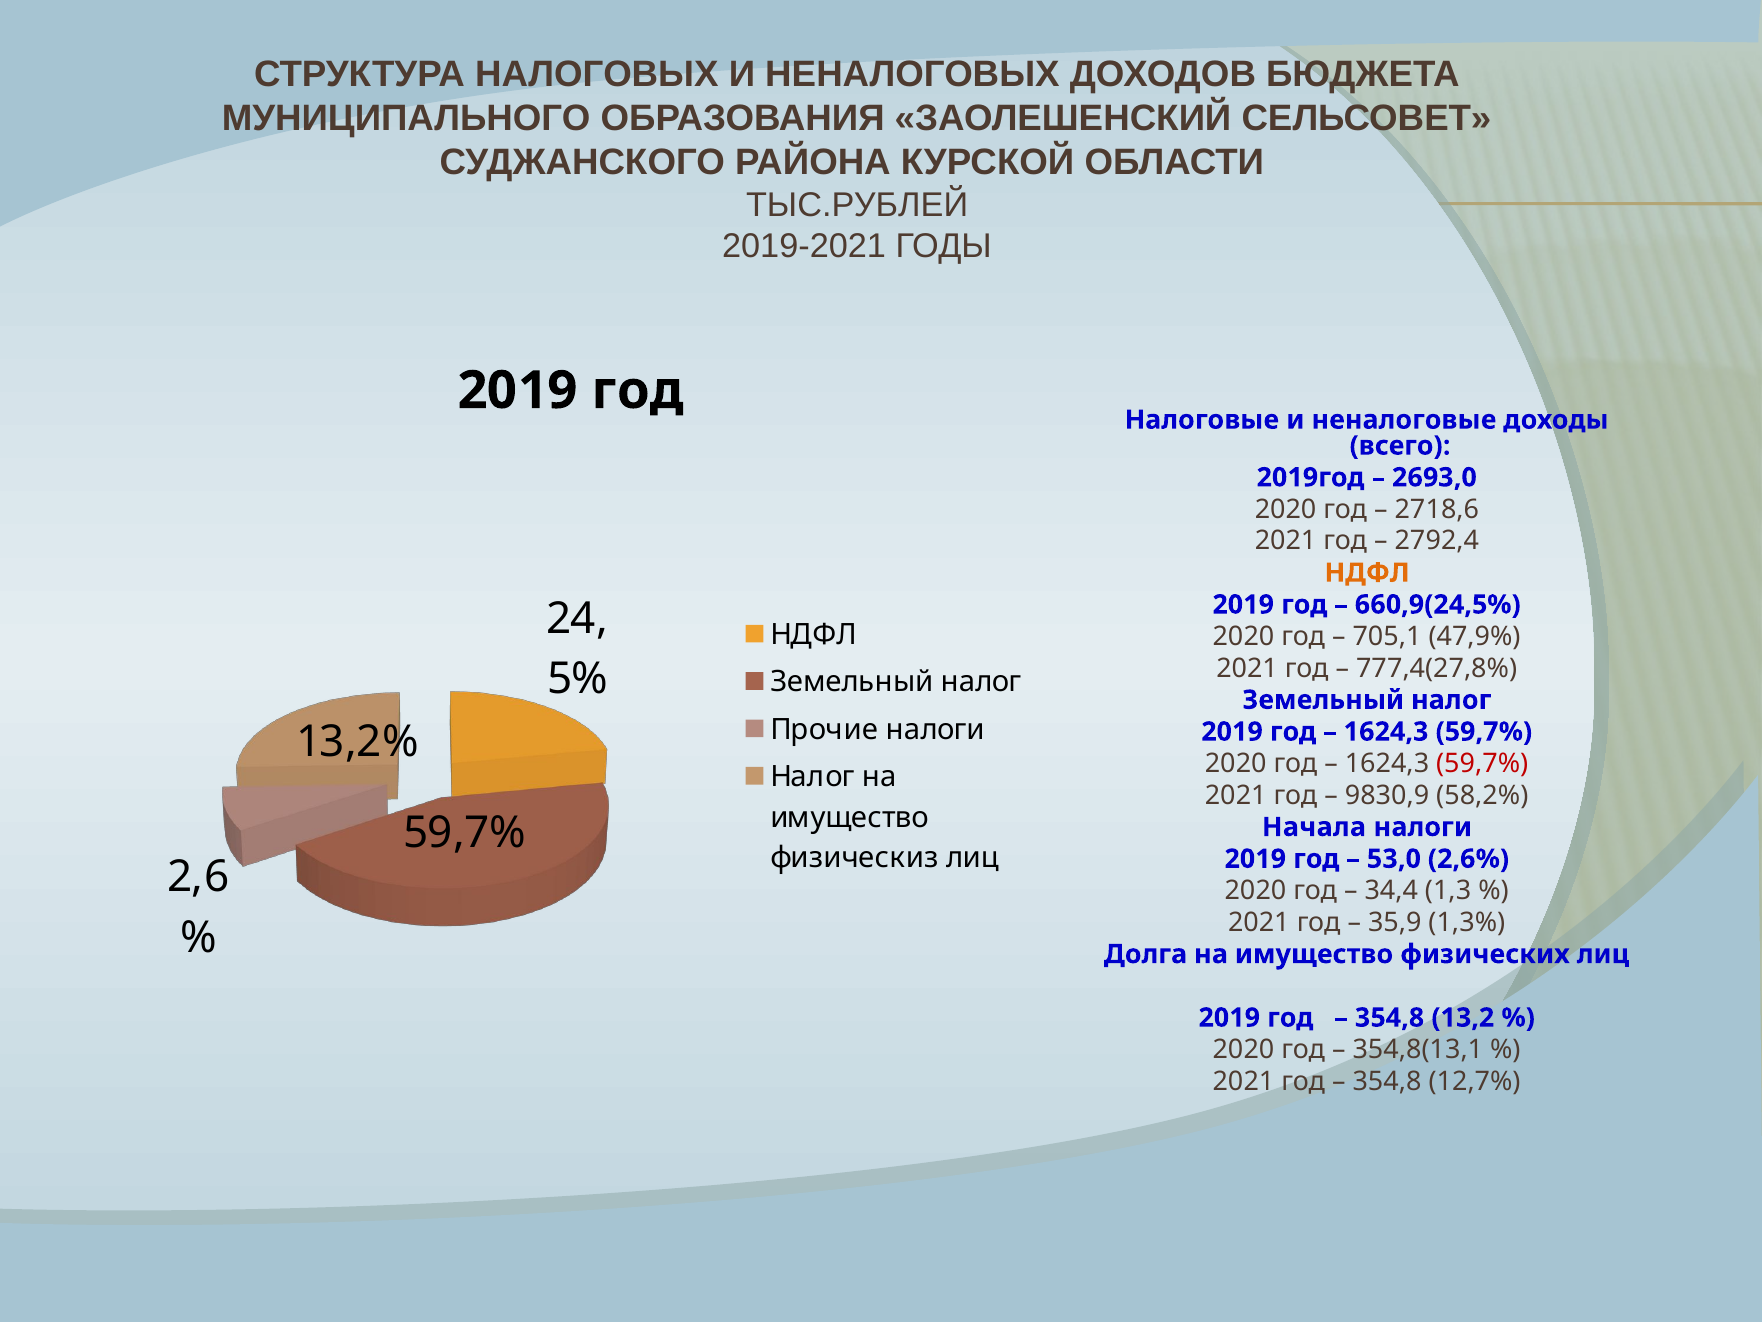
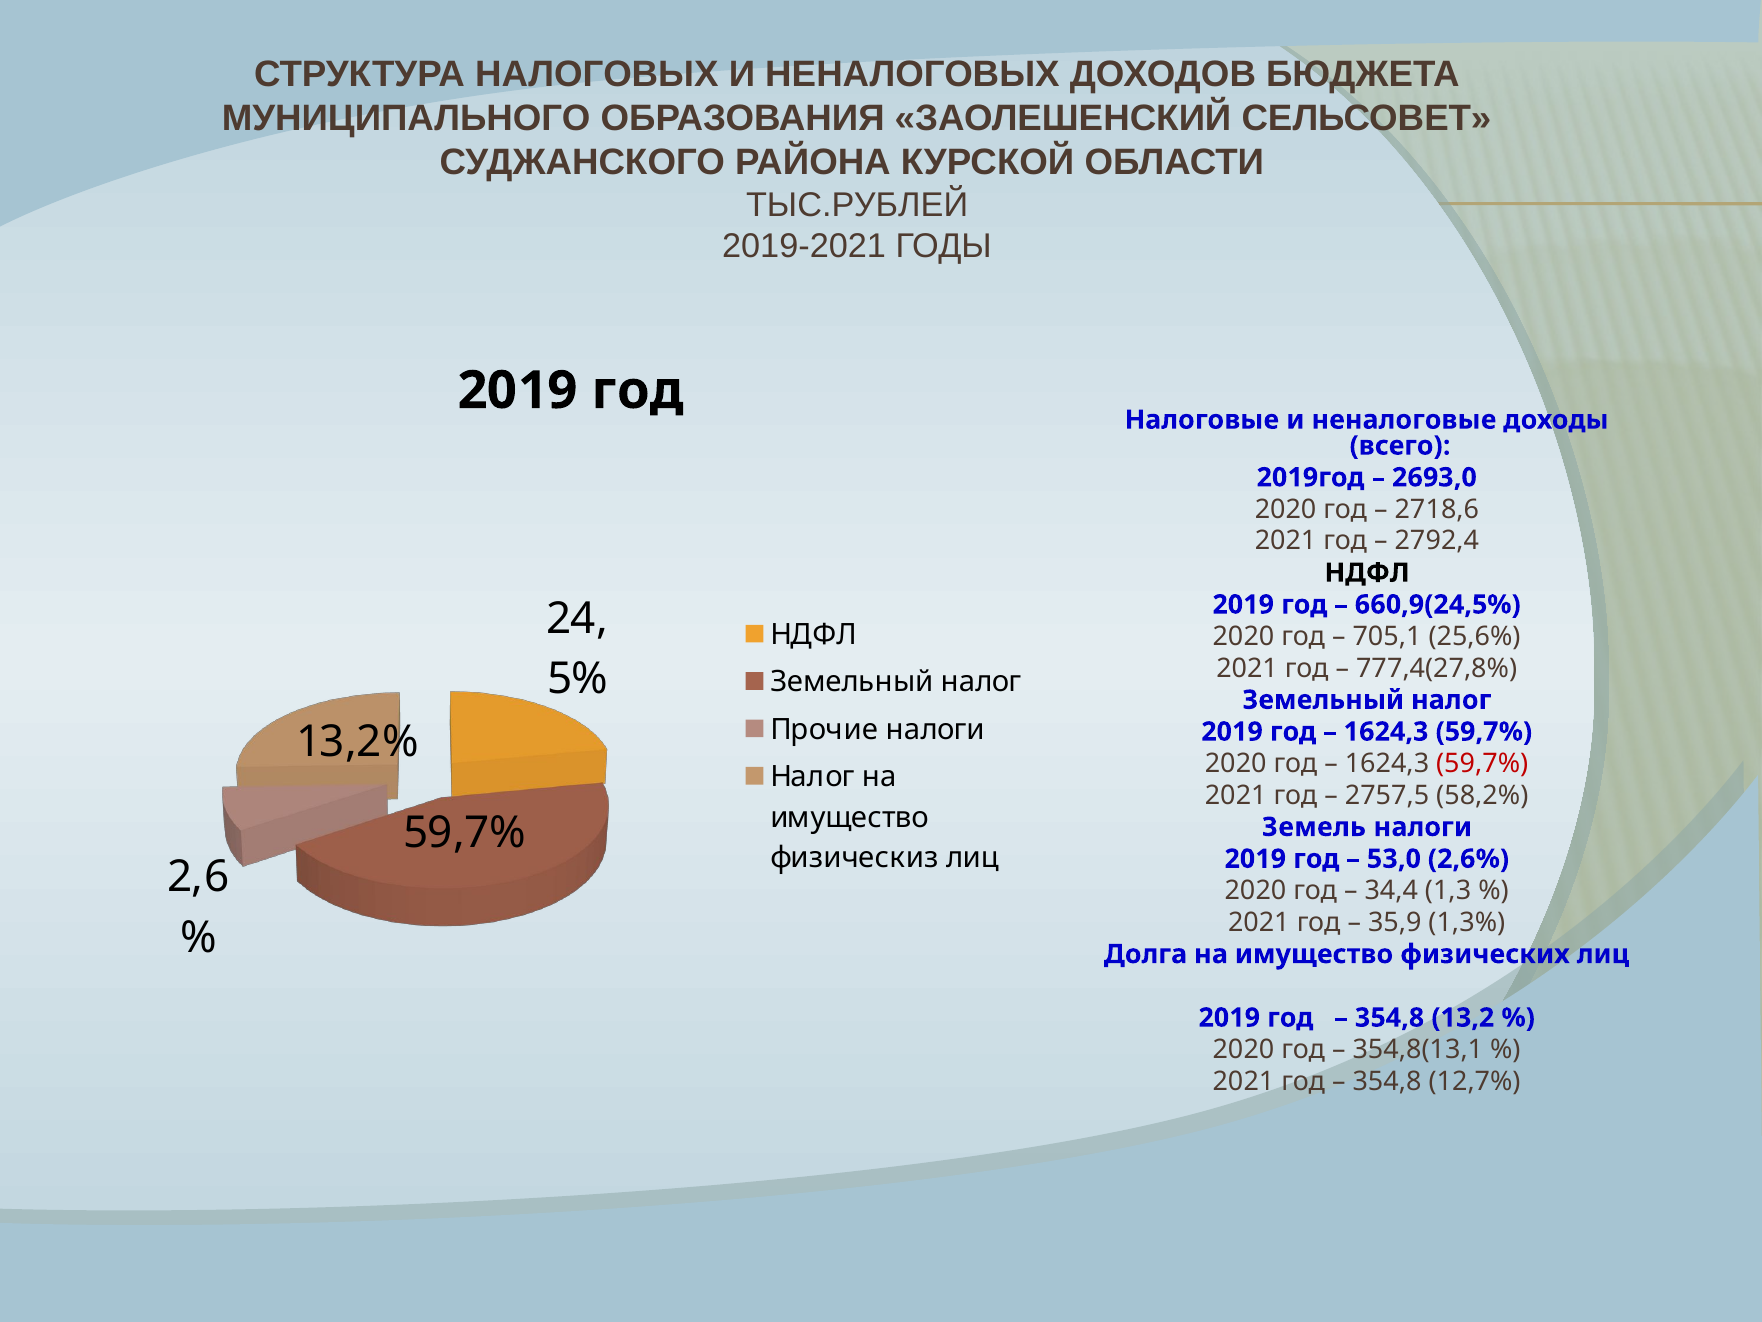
НДФЛ at (1367, 573) colour: orange -> black
47,9%: 47,9% -> 25,6%
9830,9: 9830,9 -> 2757,5
Начала: Начала -> Земель
